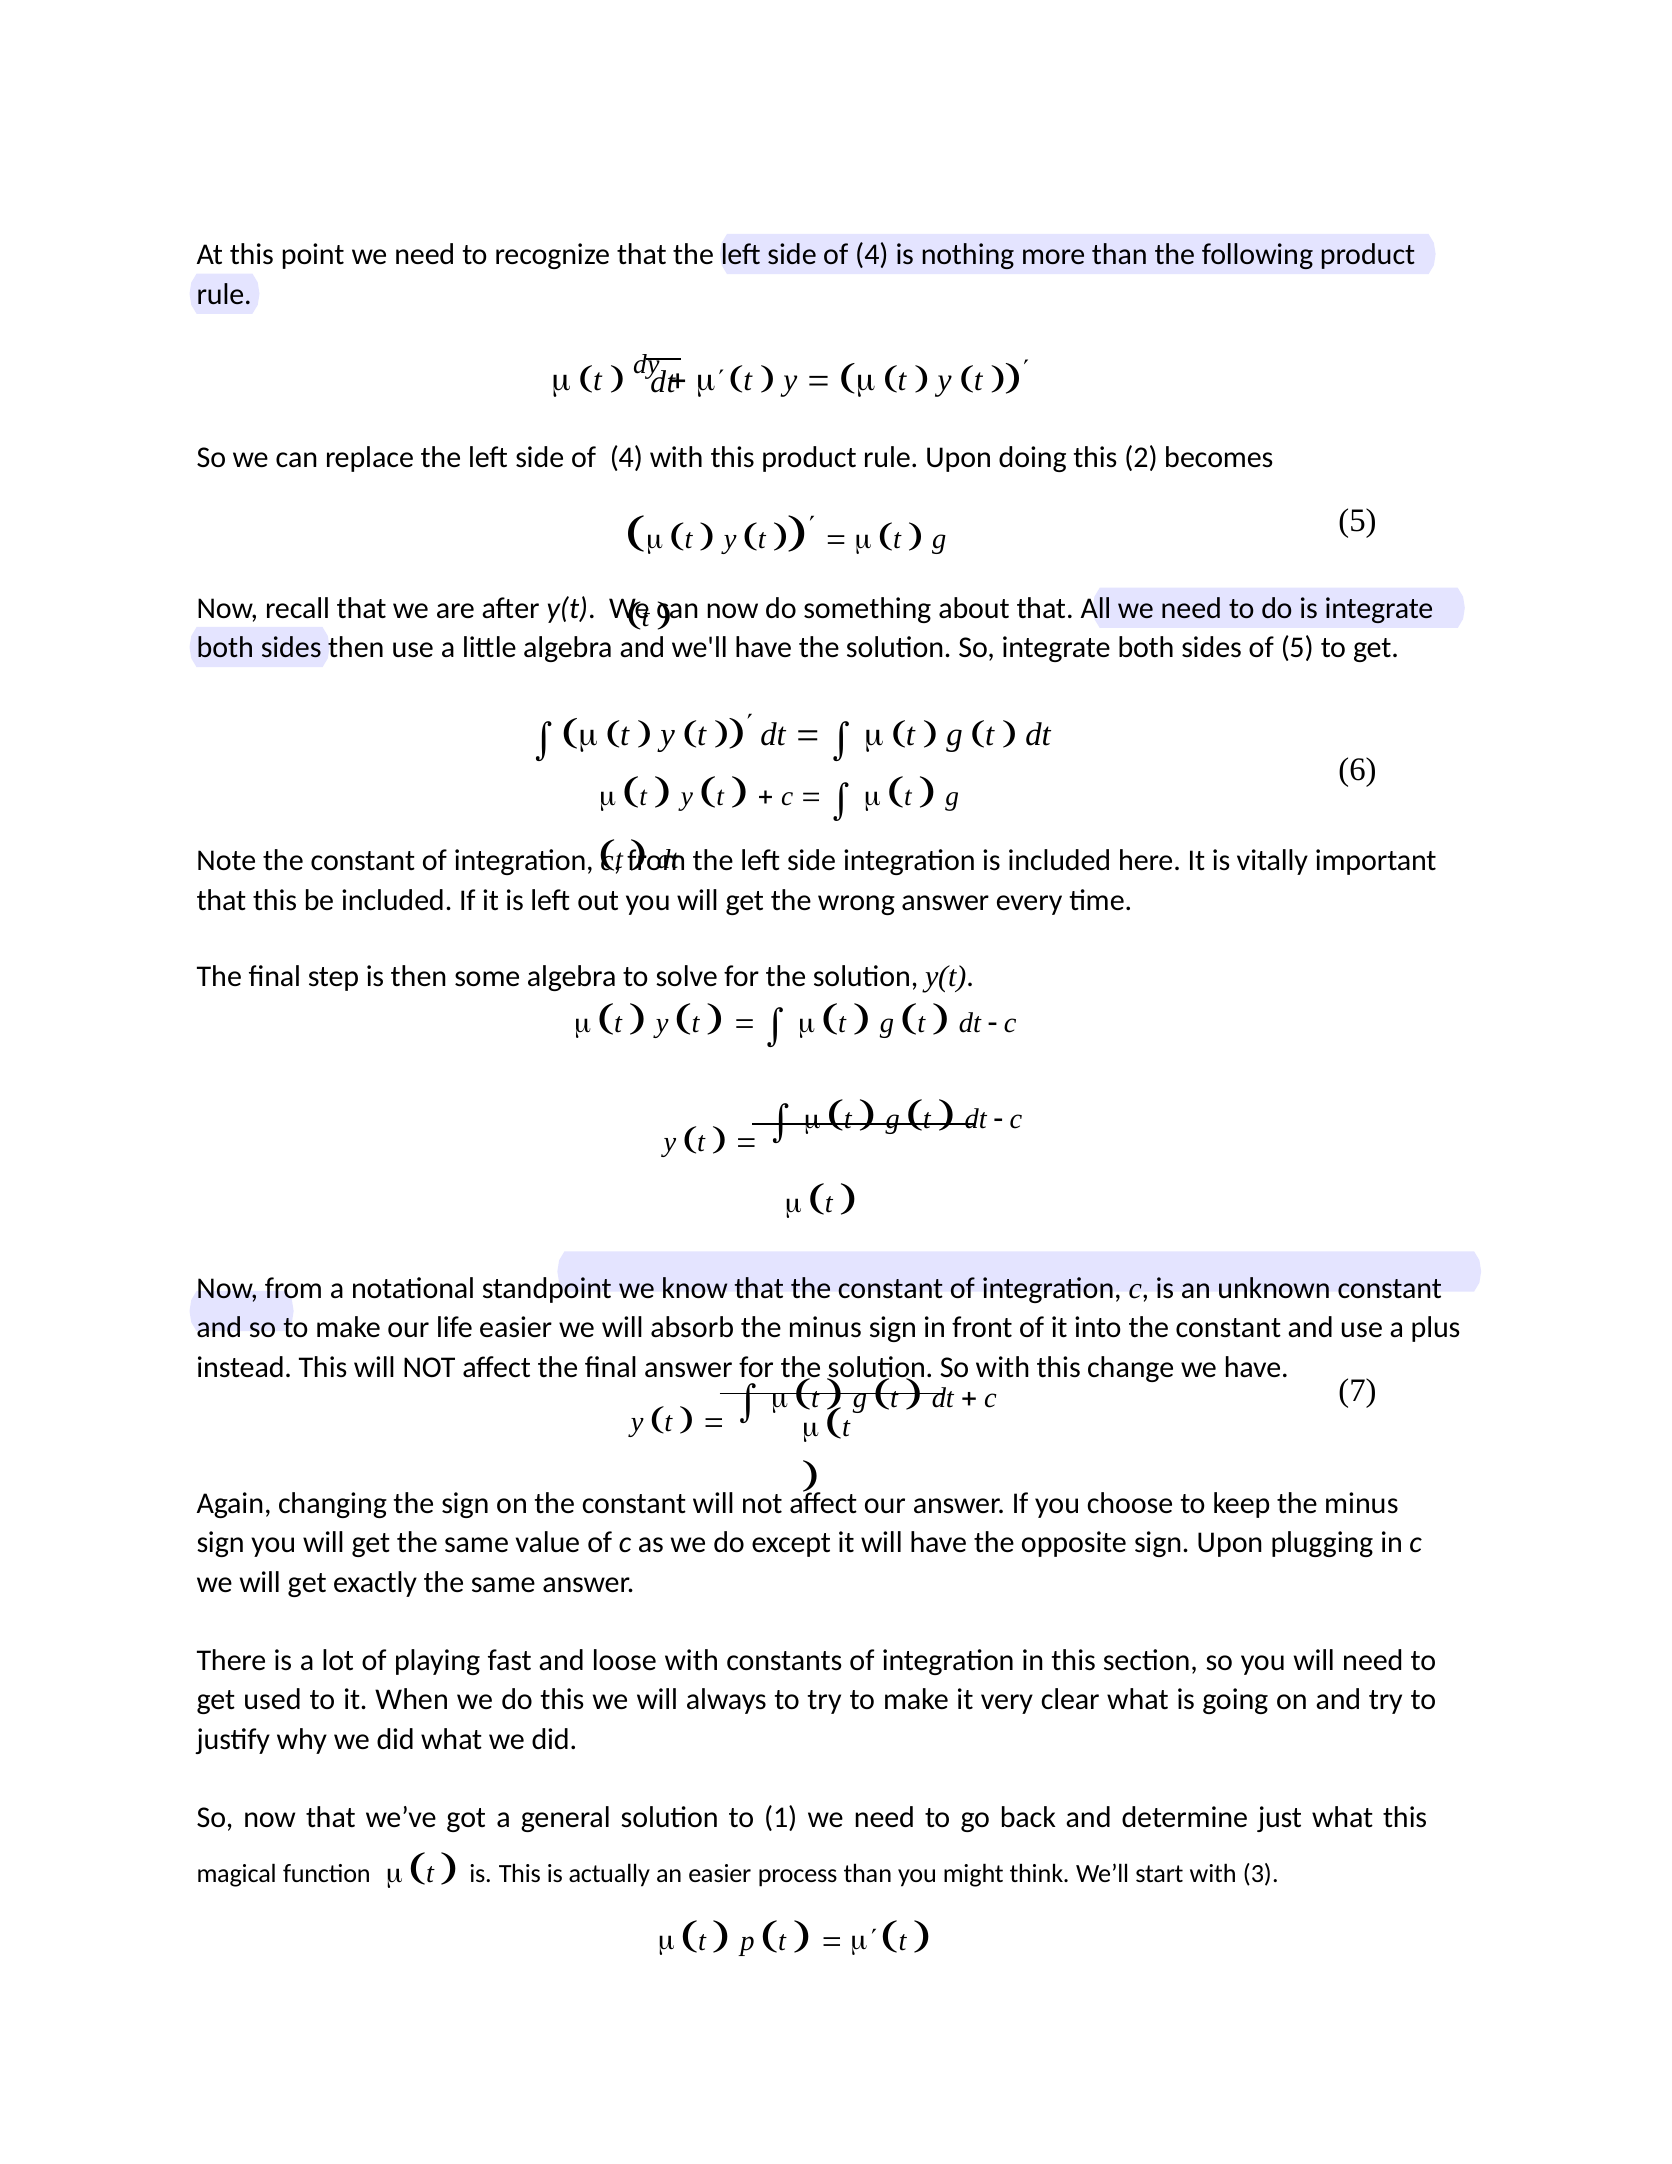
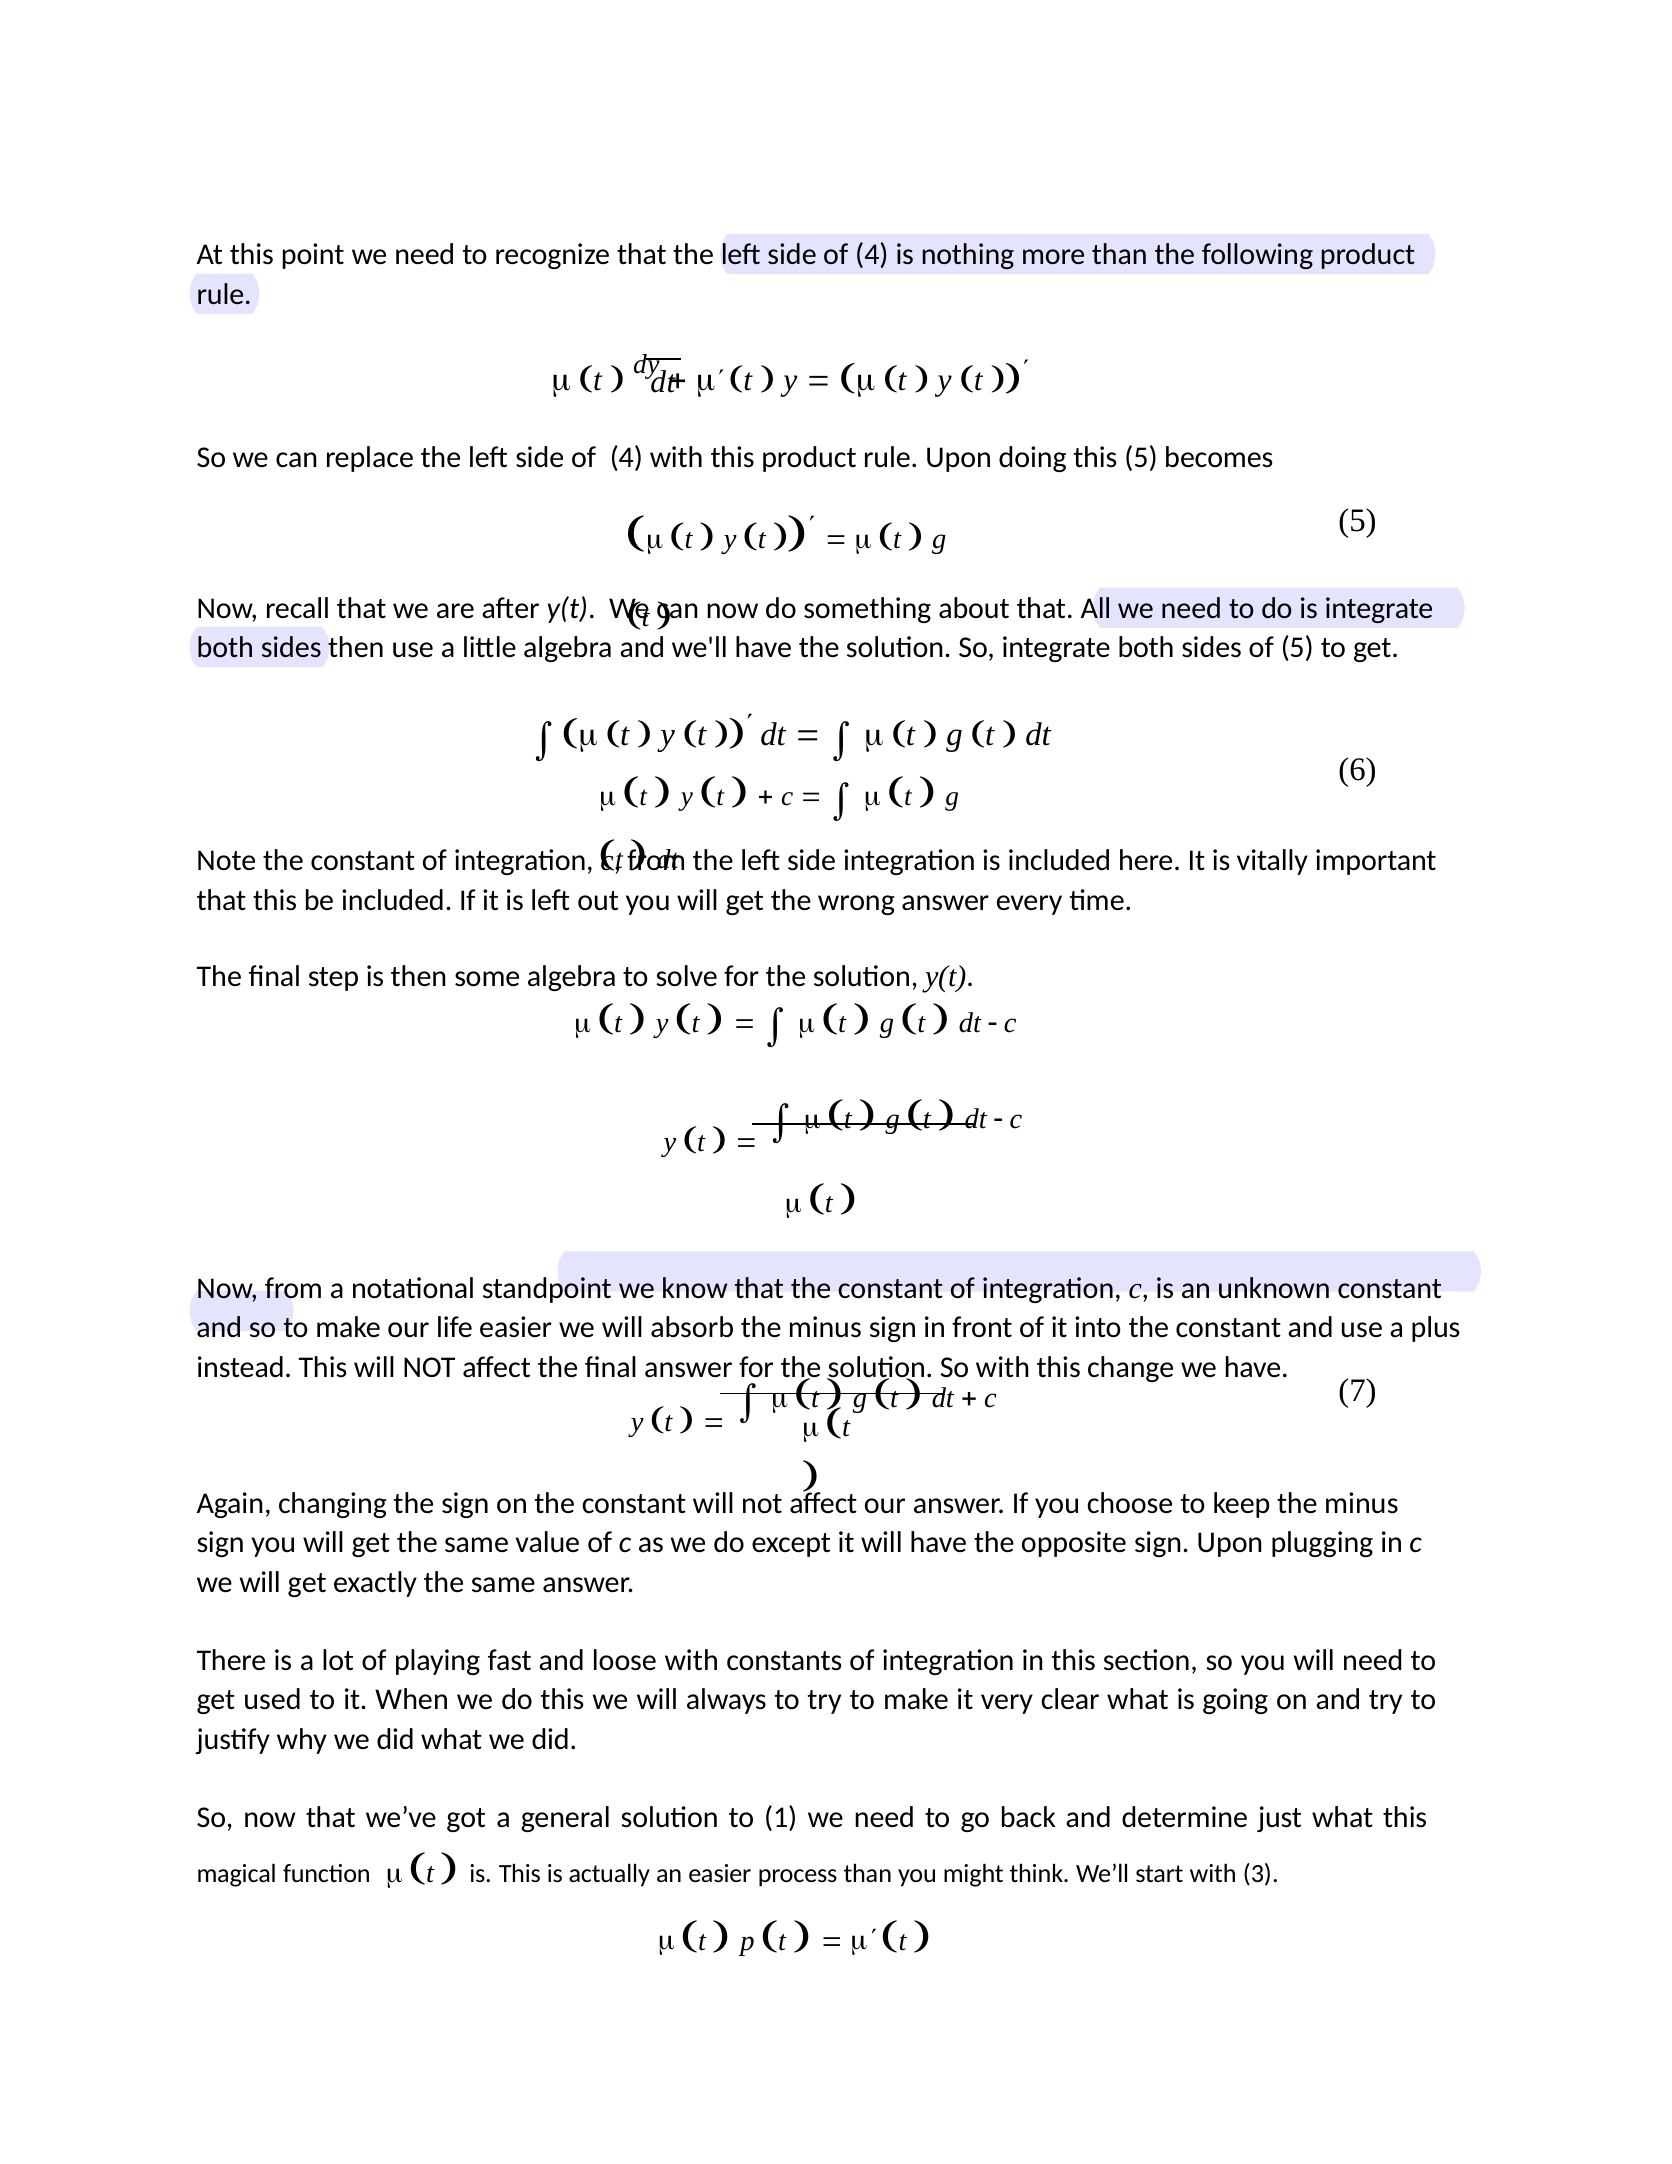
this 2: 2 -> 5
